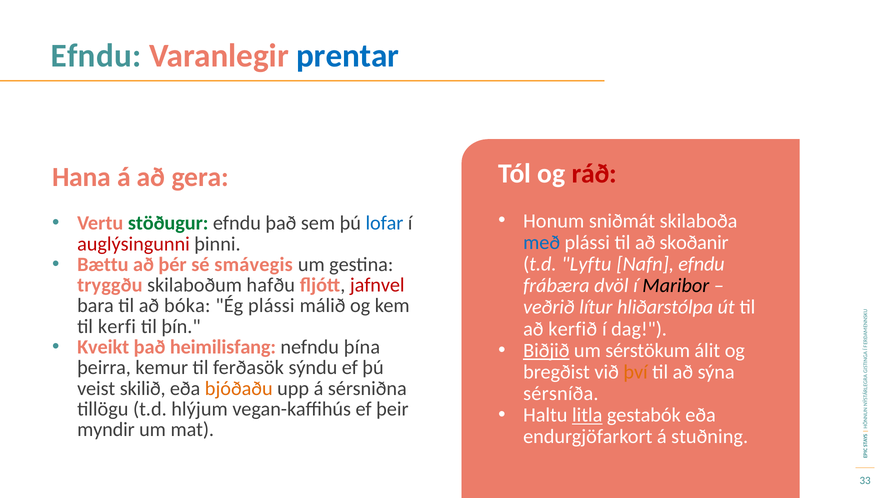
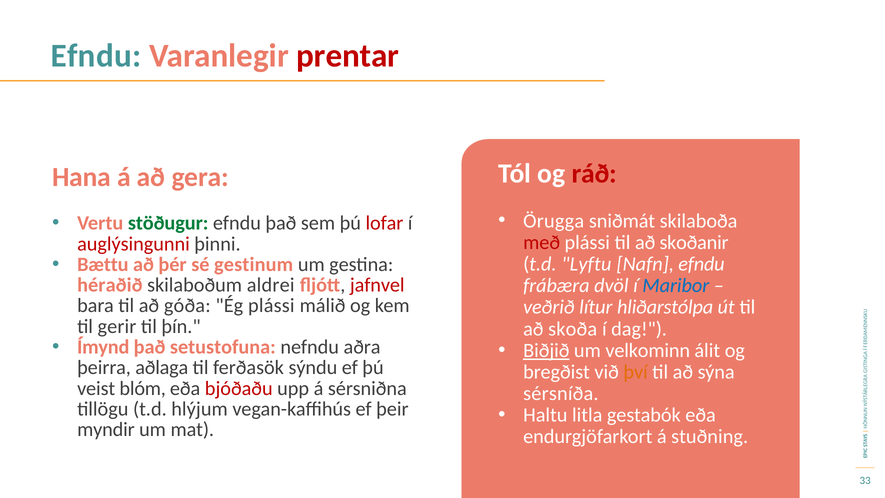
prentar colour: blue -> red
Honum: Honum -> Örugga
lofar colour: blue -> red
með colour: blue -> red
smávegis: smávegis -> gestinum
tryggðu: tryggðu -> héraðið
hafðu: hafðu -> aldrei
Maribor colour: black -> blue
bóka: bóka -> góða
kerfi: kerfi -> gerir
kerfið: kerfið -> skoða
Kveikt: Kveikt -> Ímynd
heimilisfang: heimilisfang -> setustofuna
þína: þína -> aðra
sérstökum: sérstökum -> velkominn
kemur: kemur -> aðlaga
skilið: skilið -> blóm
bjóðaðu colour: orange -> red
litla underline: present -> none
